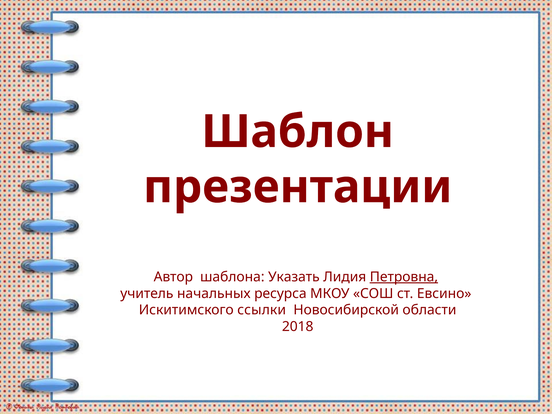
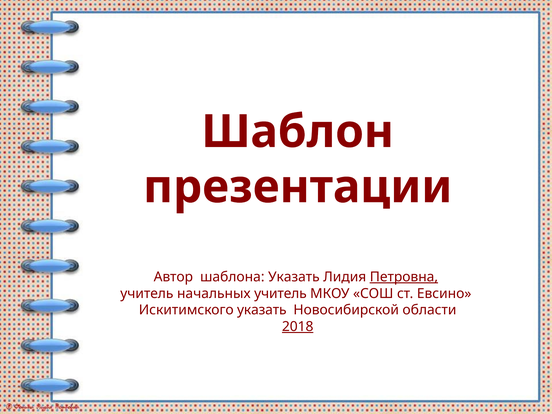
начальных ресурса: ресурса -> учитель
Искитимского ссылки: ссылки -> указать
2018 underline: none -> present
